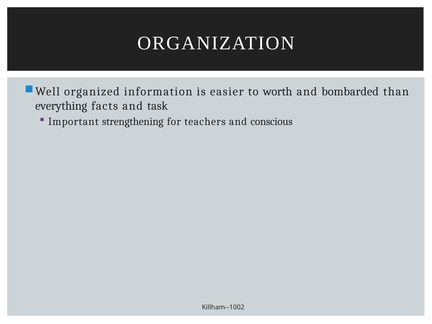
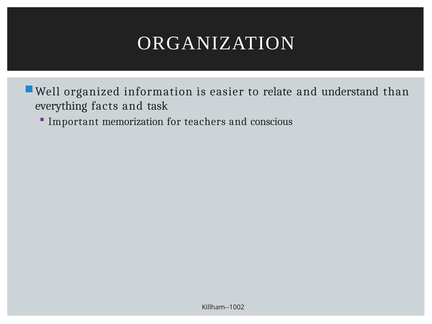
worth: worth -> relate
bombarded: bombarded -> understand
strengthening: strengthening -> memorization
